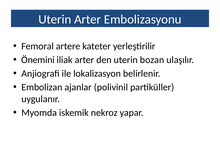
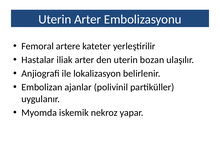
Önemini: Önemini -> Hastalar
